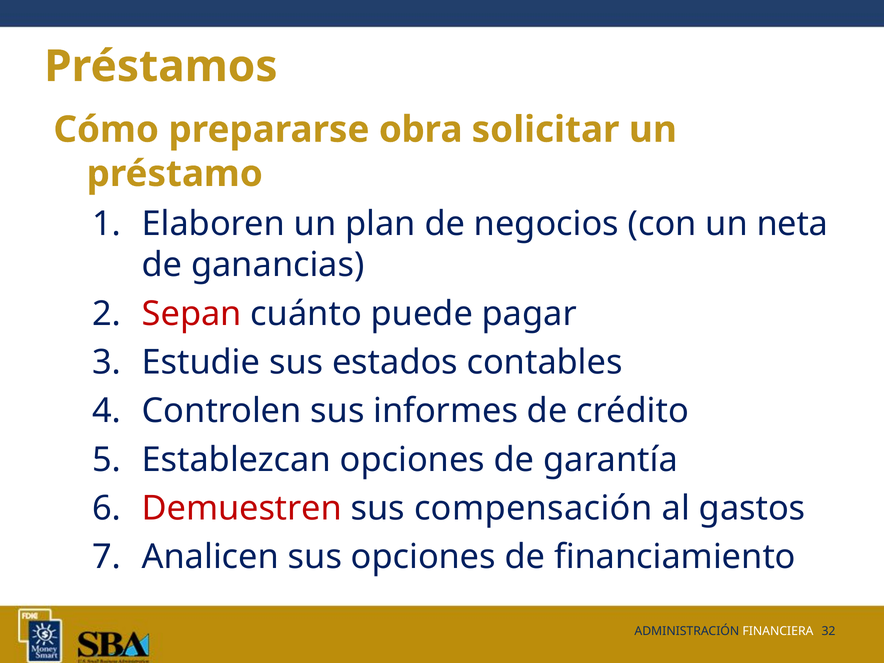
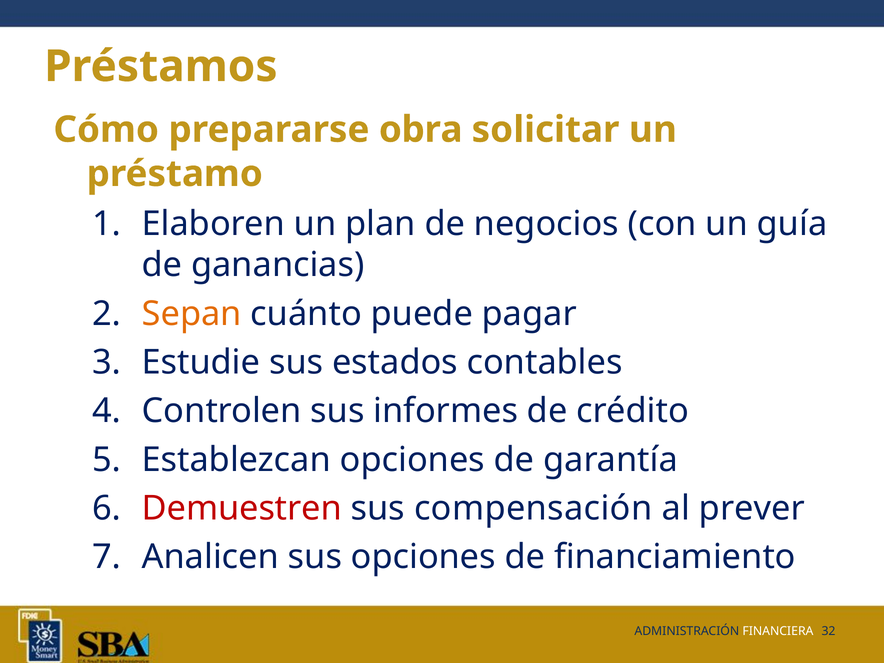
neta: neta -> guía
Sepan colour: red -> orange
gastos: gastos -> prever
